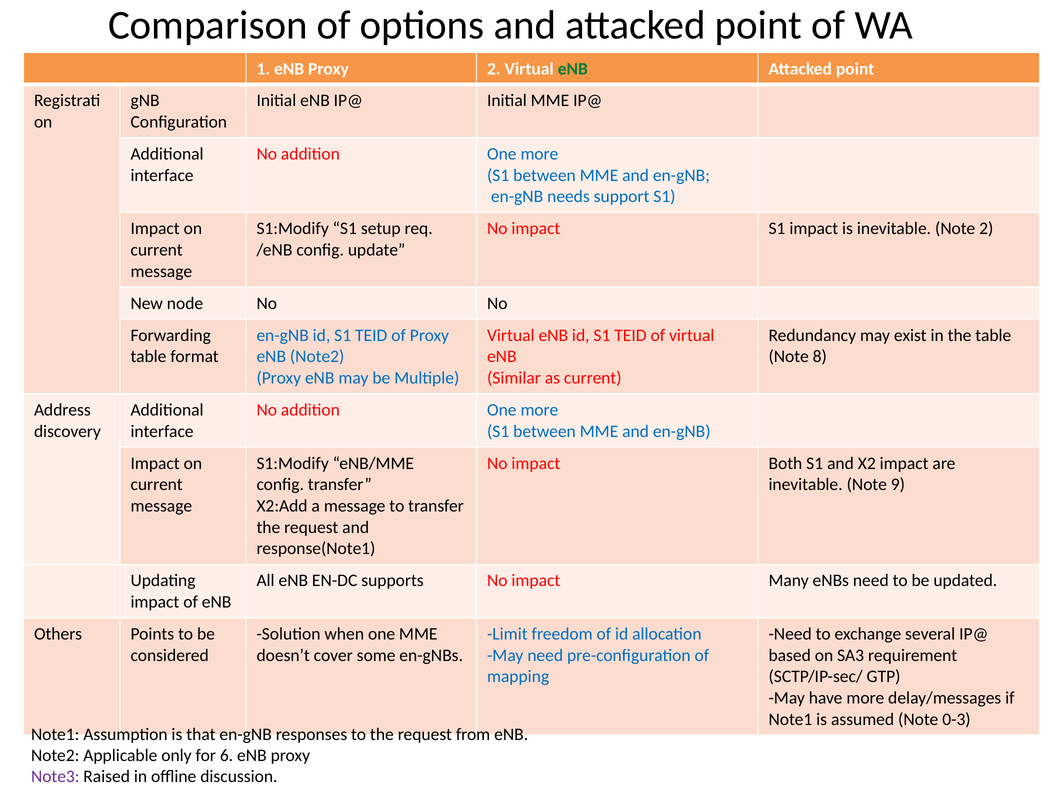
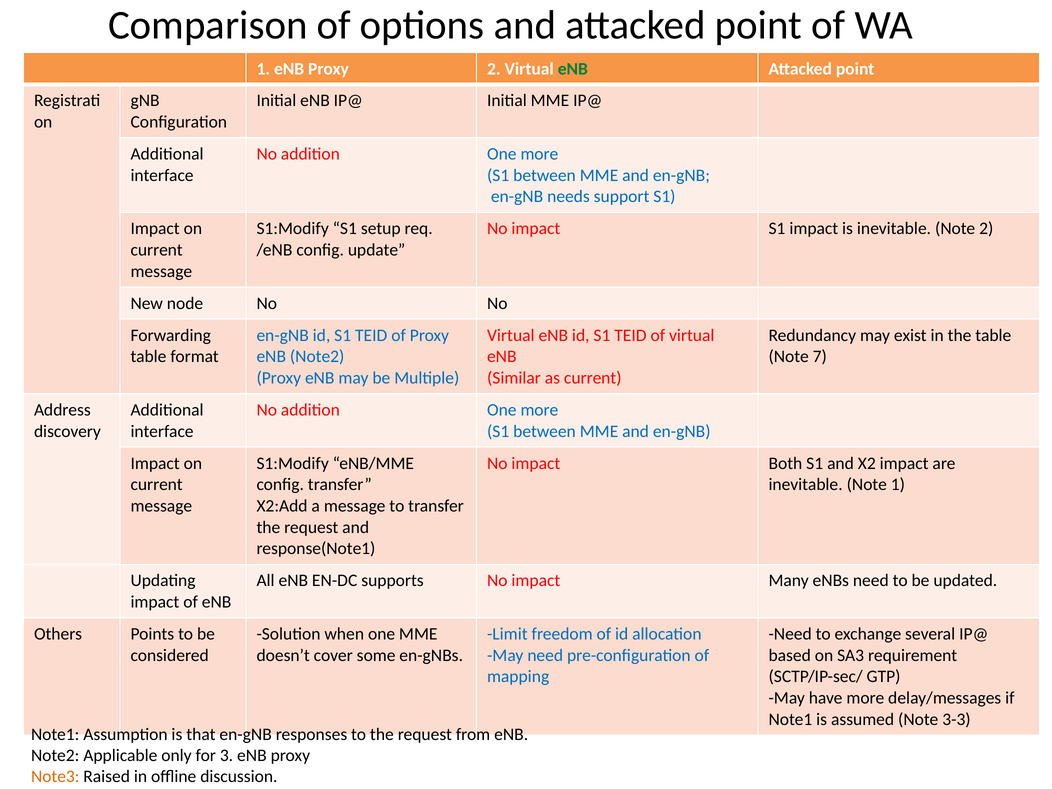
8: 8 -> 7
Note 9: 9 -> 1
0-3: 0-3 -> 3-3
6: 6 -> 3
Note3 colour: purple -> orange
